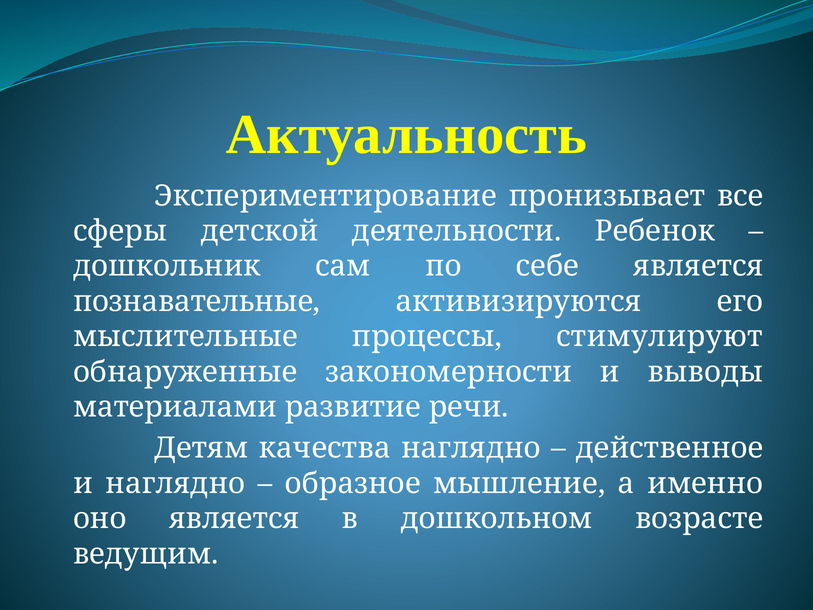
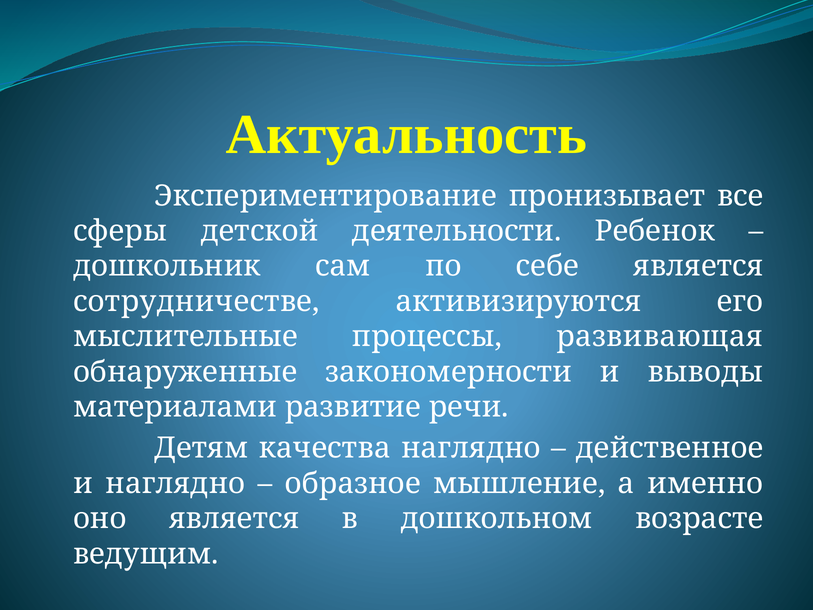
познавательные: познавательные -> сотрудничестве
стимулируют: стимулируют -> развивающая
